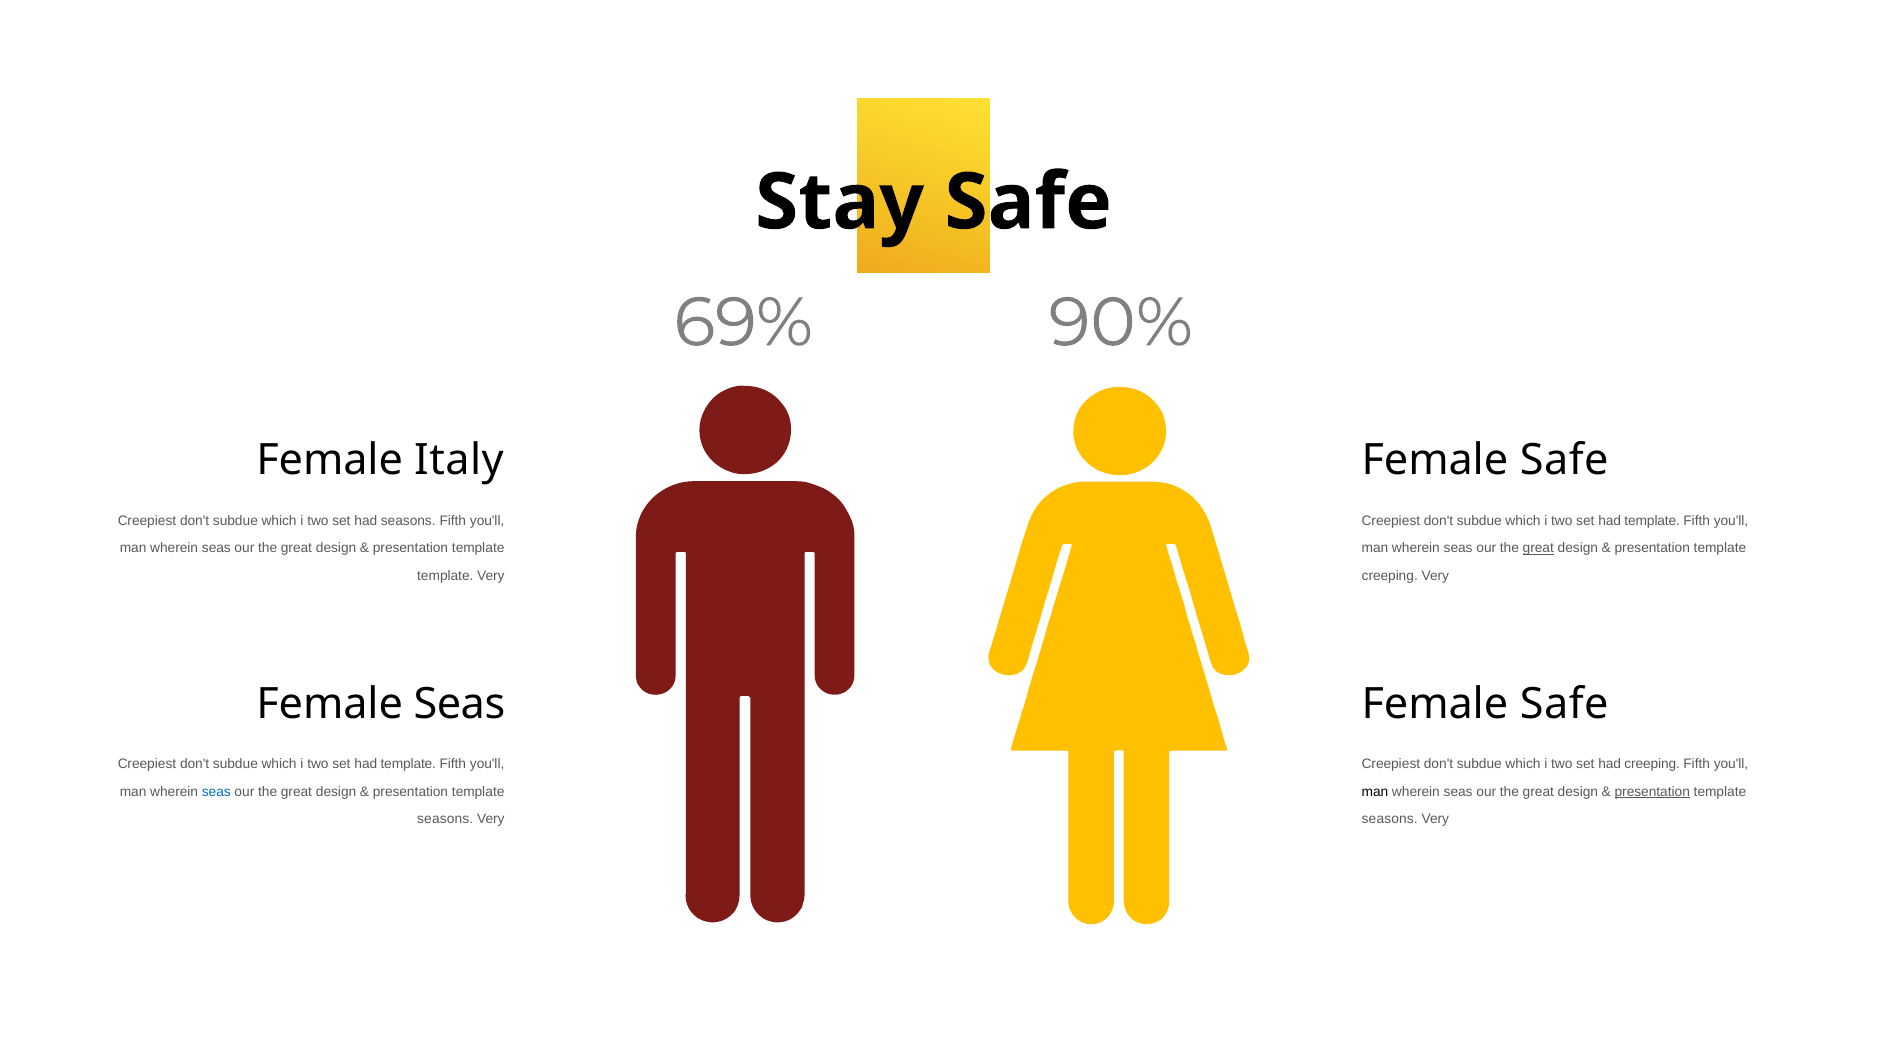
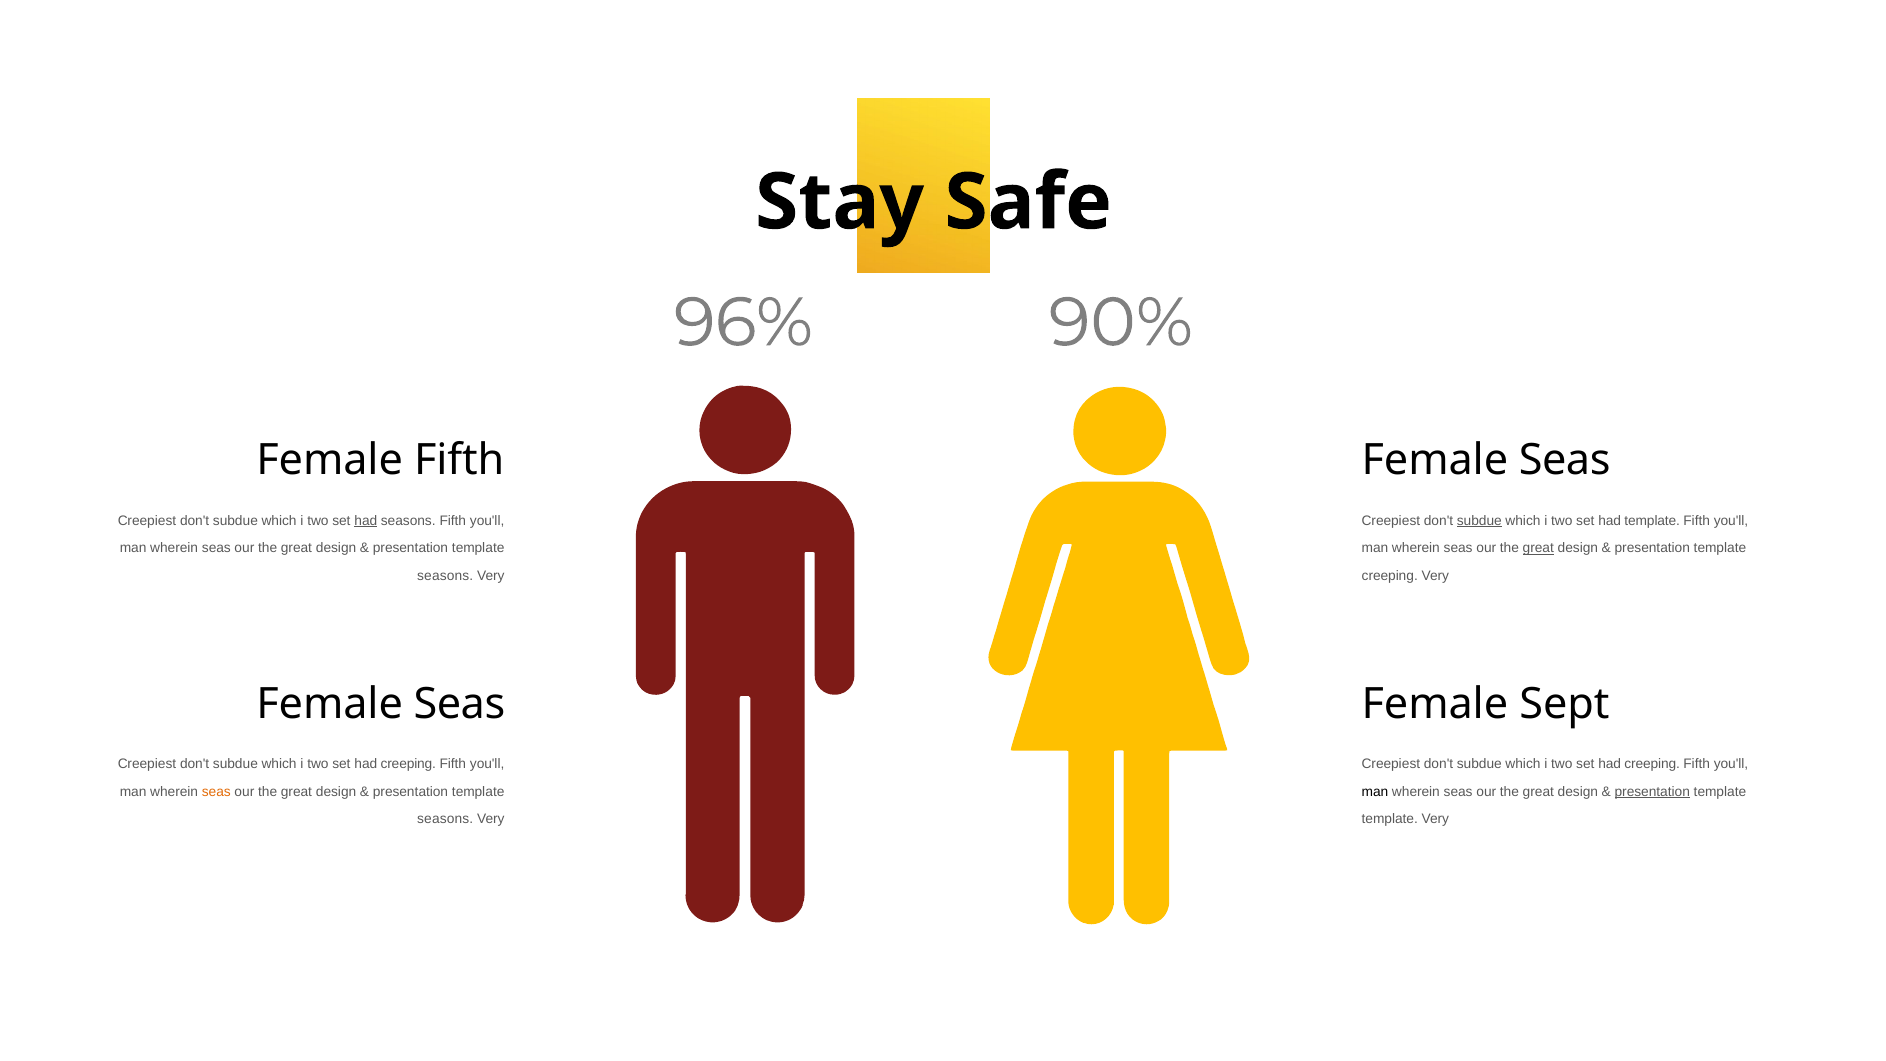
69%: 69% -> 96%
Female Italy: Italy -> Fifth
Safe at (1564, 460): Safe -> Seas
had at (366, 521) underline: none -> present
subdue at (1479, 521) underline: none -> present
template at (445, 576): template -> seasons
Safe at (1564, 704): Safe -> Sept
template at (408, 764): template -> creeping
seas at (216, 792) colour: blue -> orange
seasons at (1390, 819): seasons -> template
